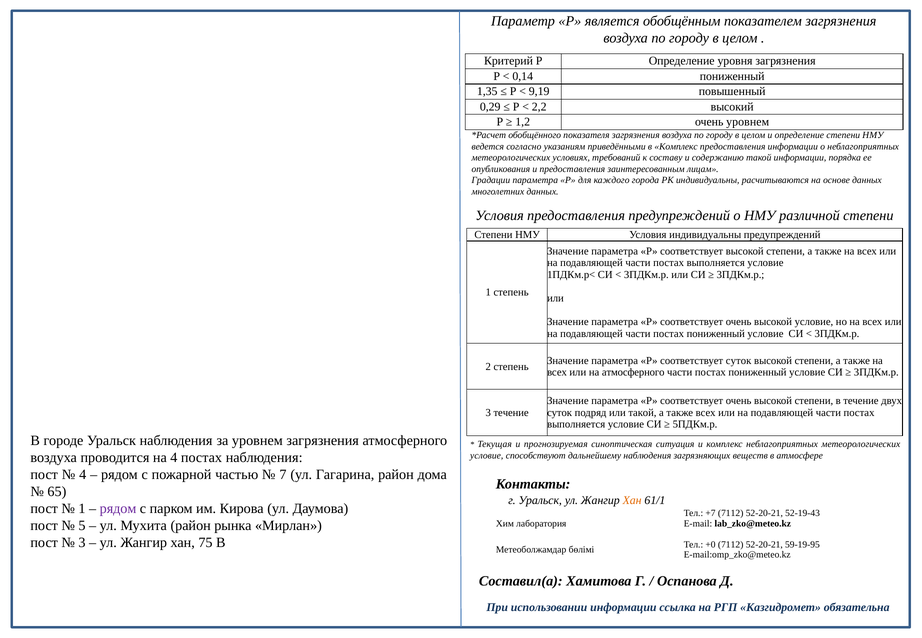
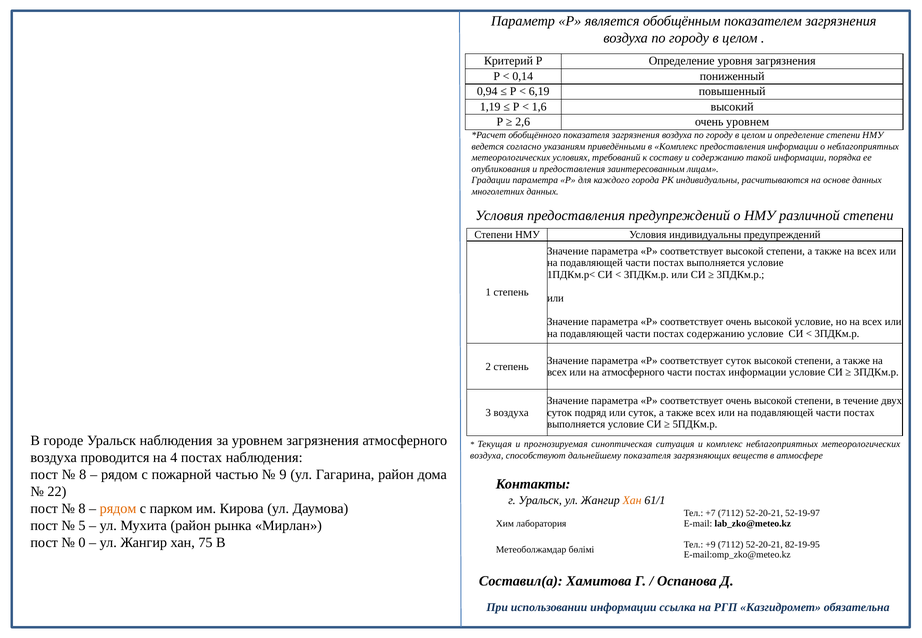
1,35: 1,35 -> 0,94
9,19: 9,19 -> 6,19
0,29: 0,29 -> 1,19
2,2: 2,2 -> 1,6
1,2: 1,2 -> 2,6
подавляющей части постах пониженный: пониженный -> содержанию
пониженный at (757, 373): пониженный -> информации
3 течение: течение -> воздуха
или такой: такой -> суток
условие at (487, 456): условие -> воздуха
дальнейшему наблюдения: наблюдения -> показателя
4 at (83, 475): 4 -> 8
7: 7 -> 9
65: 65 -> 22
1 at (82, 509): 1 -> 8
рядом at (118, 509) colour: purple -> orange
52-19-43: 52-19-43 -> 52-19-97
3 at (82, 543): 3 -> 0
+0: +0 -> +9
59-19-95: 59-19-95 -> 82-19-95
